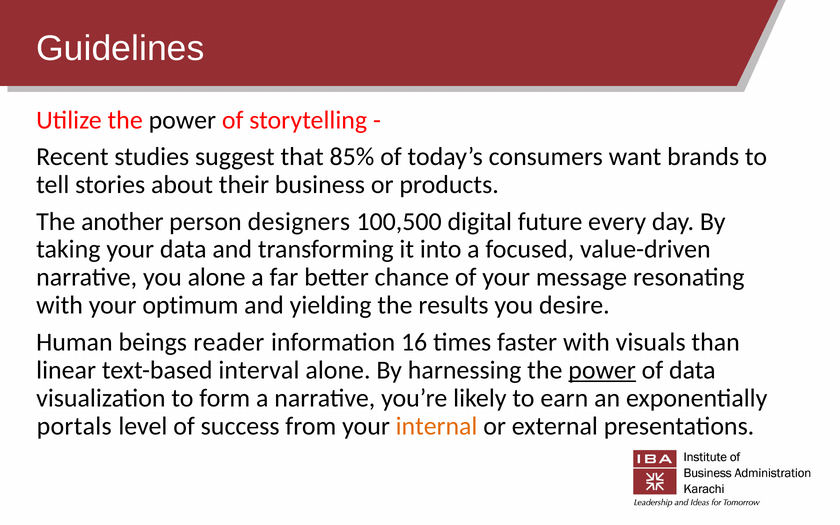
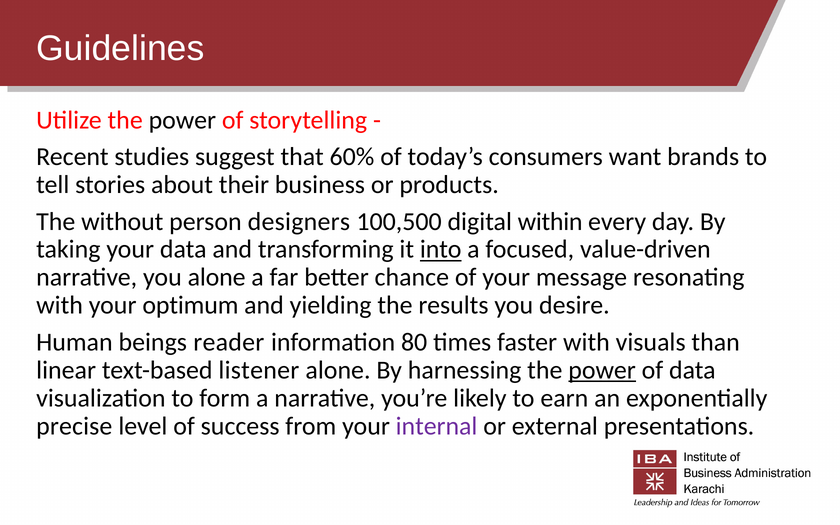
85%: 85% -> 60%
another: another -> without
future: future -> within
into underline: none -> present
16: 16 -> 80
interval: interval -> listener
portals: portals -> precise
internal colour: orange -> purple
